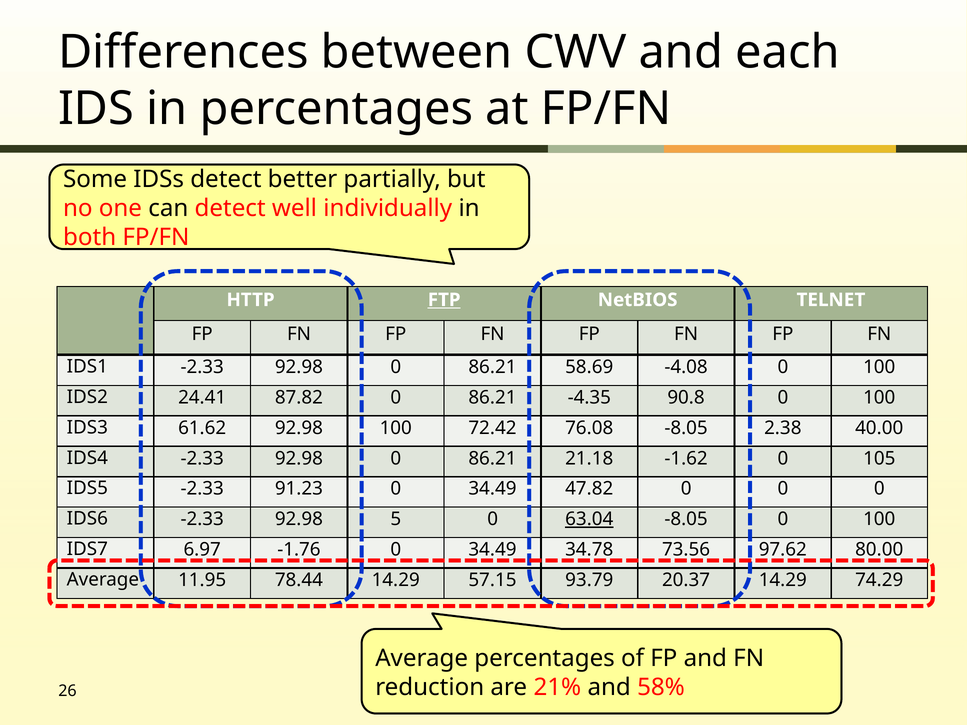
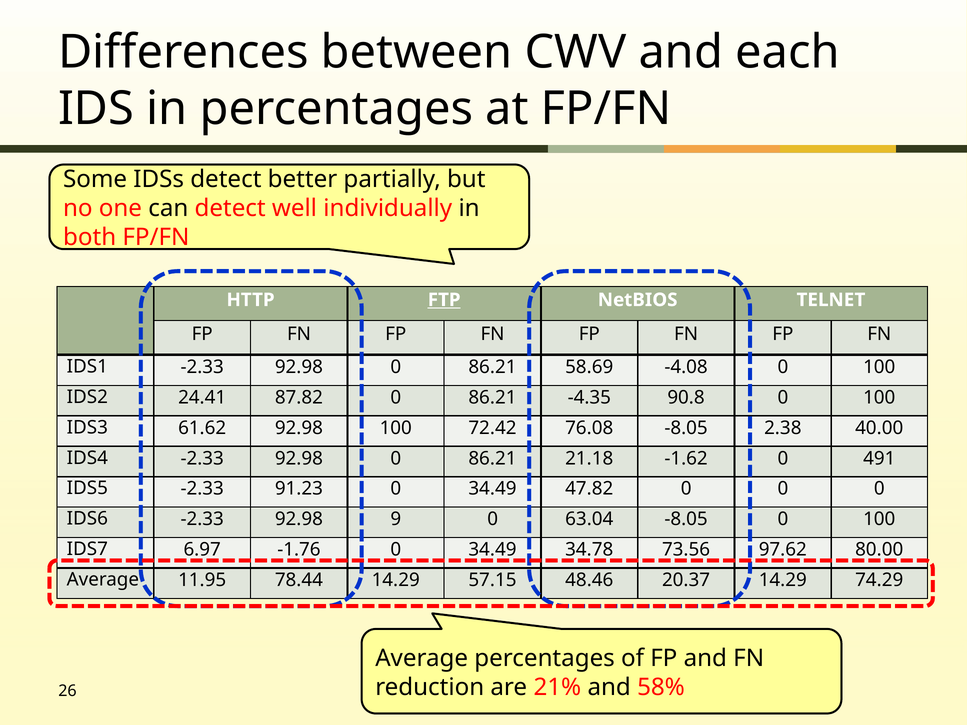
105: 105 -> 491
5: 5 -> 9
63.04 underline: present -> none
93.79: 93.79 -> 48.46
